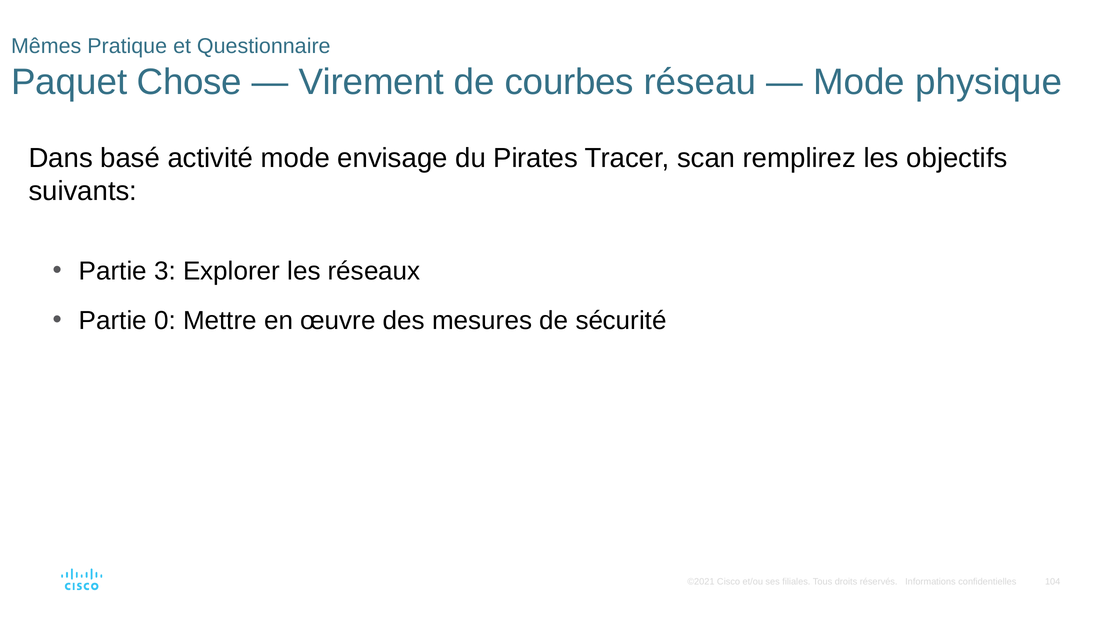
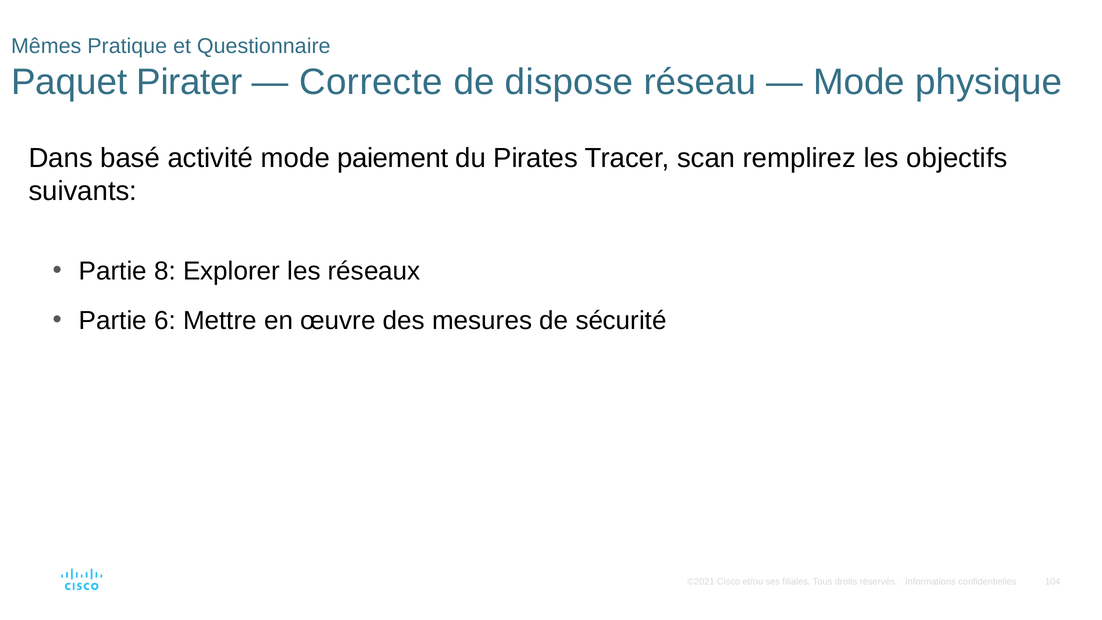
Chose: Chose -> Pirater
Virement: Virement -> Correcte
courbes: courbes -> dispose
envisage: envisage -> paiement
3: 3 -> 8
0: 0 -> 6
